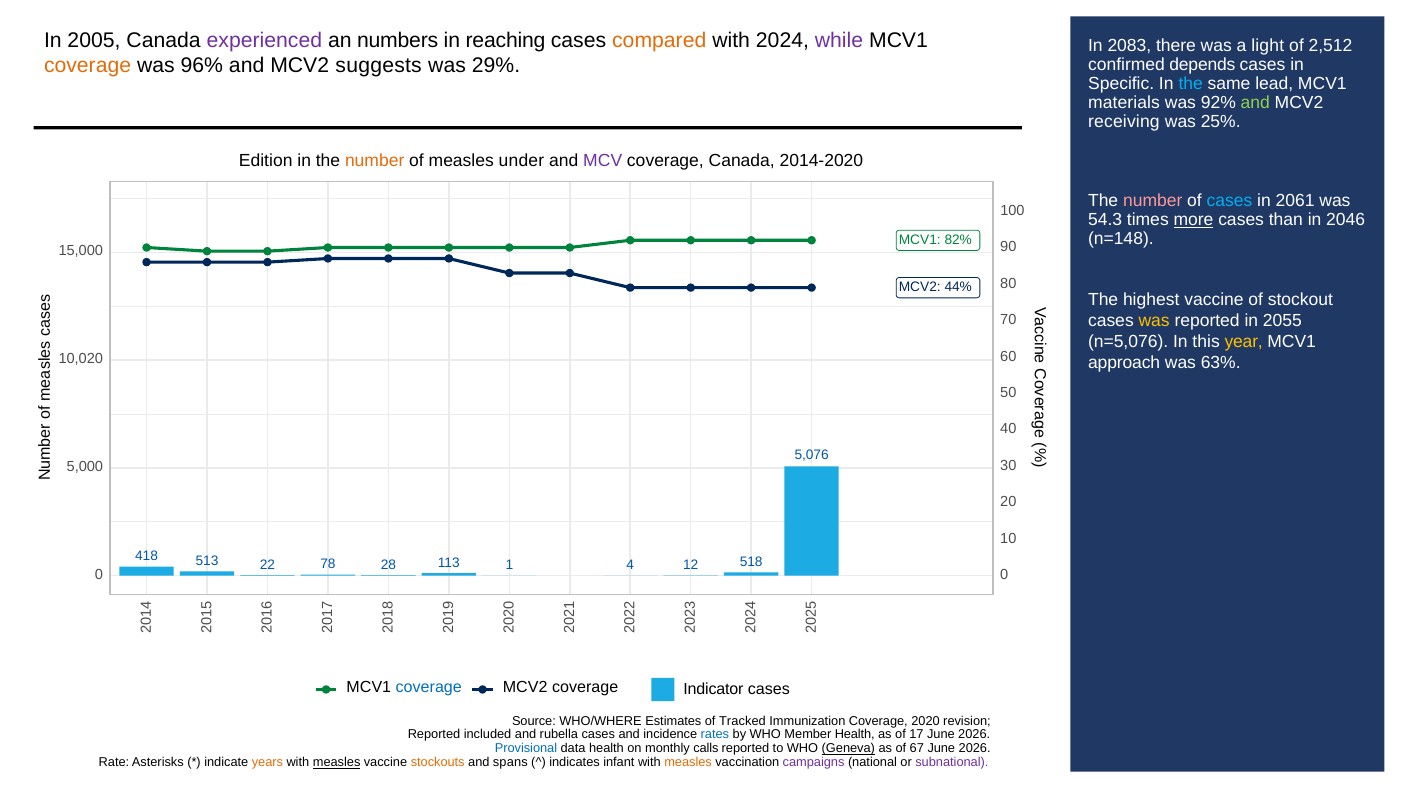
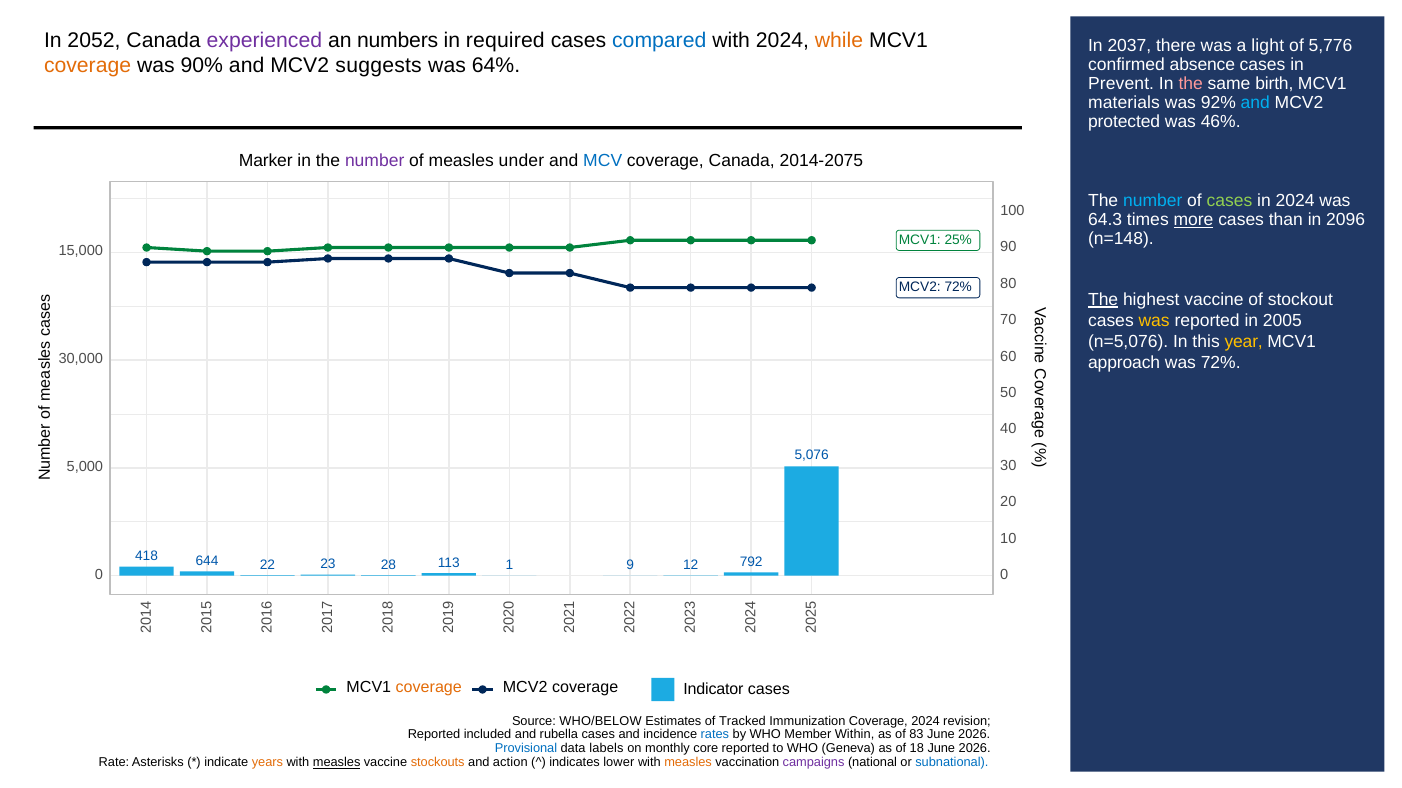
2005: 2005 -> 2052
reaching: reaching -> required
compared colour: orange -> blue
while colour: purple -> orange
2083: 2083 -> 2037
2,512: 2,512 -> 5,776
96%: 96% -> 90%
29%: 29% -> 64%
depends: depends -> absence
Specific: Specific -> Prevent
the at (1191, 84) colour: light blue -> pink
lead: lead -> birth
and at (1255, 103) colour: light green -> light blue
receiving: receiving -> protected
25%: 25% -> 46%
Edition: Edition -> Marker
number at (375, 161) colour: orange -> purple
MCV colour: purple -> blue
2014-2020: 2014-2020 -> 2014-2075
number at (1153, 201) colour: pink -> light blue
cases at (1230, 201) colour: light blue -> light green
in 2061: 2061 -> 2024
54.3: 54.3 -> 64.3
2046: 2046 -> 2096
82%: 82% -> 25%
MCV2 44%: 44% -> 72%
The at (1103, 300) underline: none -> present
2055: 2055 -> 2005
10,020: 10,020 -> 30,000
was 63%: 63% -> 72%
513: 513 -> 644
78: 78 -> 23
113 1 4: 4 -> 9
518: 518 -> 792
coverage at (429, 688) colour: blue -> orange
WHO/WHERE: WHO/WHERE -> WHO/BELOW
Coverage 2020: 2020 -> 2024
Member Health: Health -> Within
17: 17 -> 83
data health: health -> labels
calls: calls -> core
Geneva underline: present -> none
67: 67 -> 18
spans: spans -> action
infant: infant -> lower
subnational colour: purple -> blue
